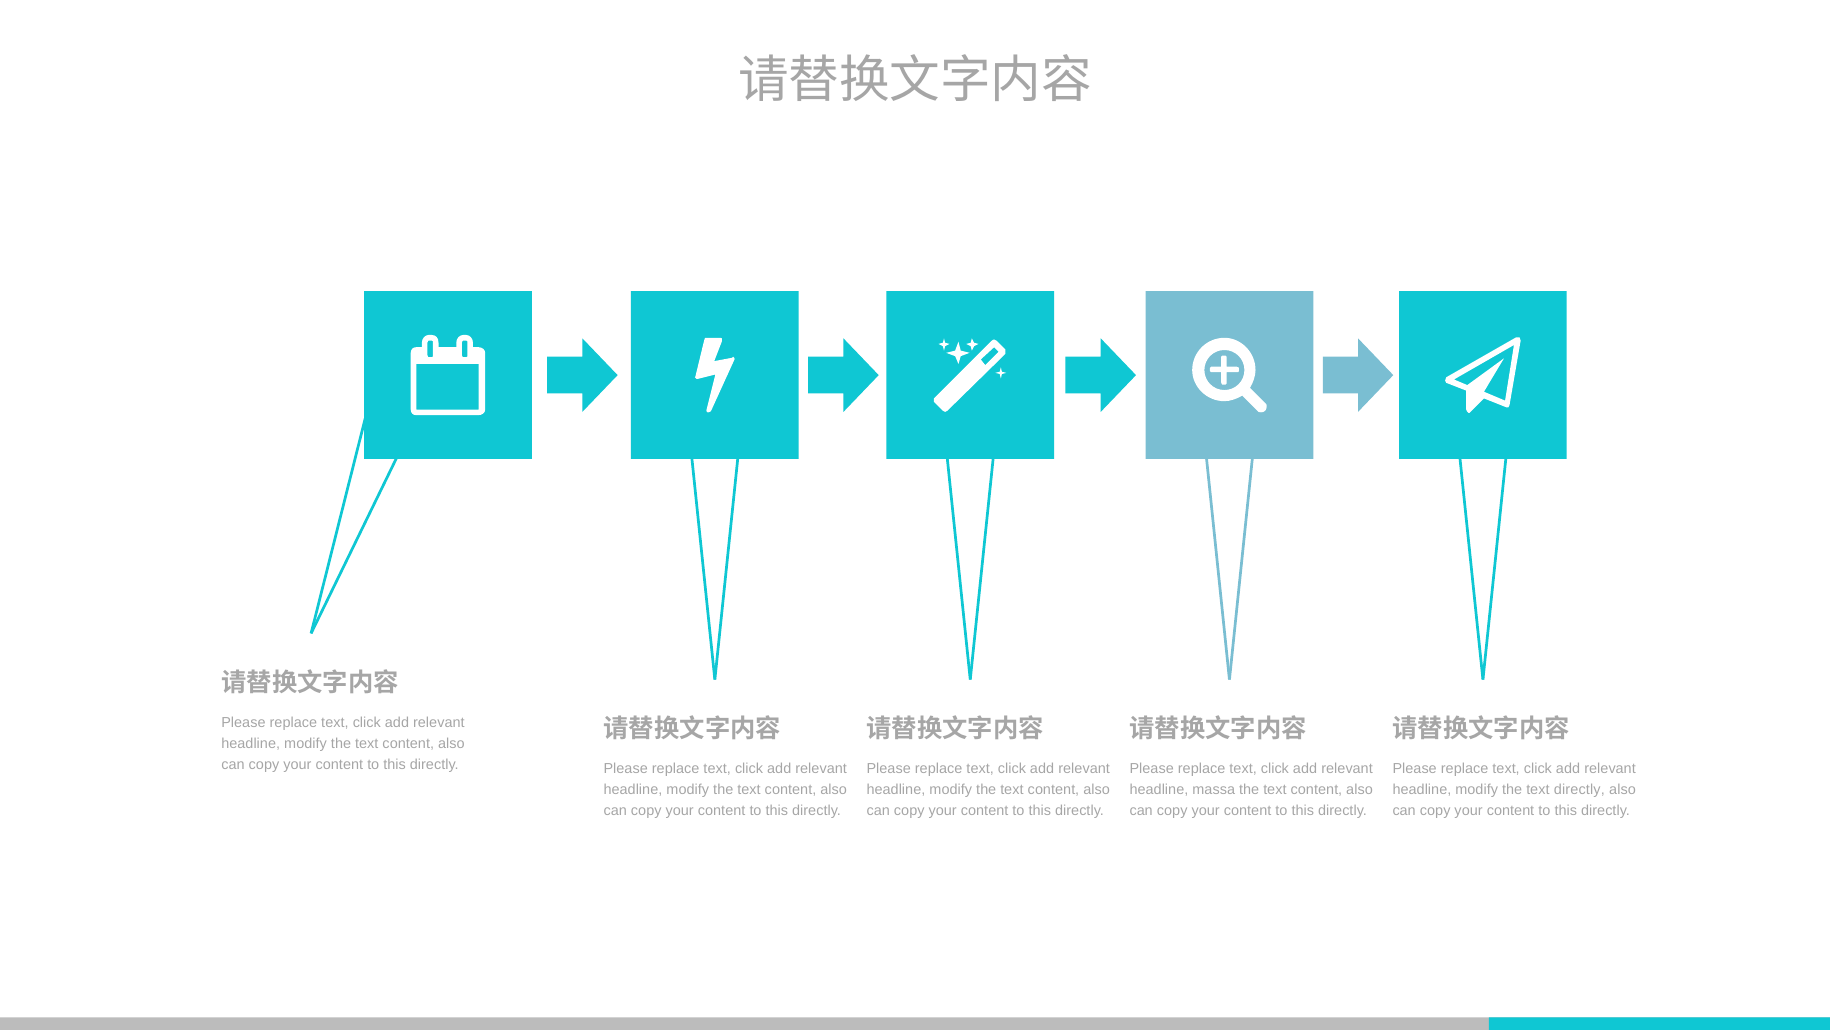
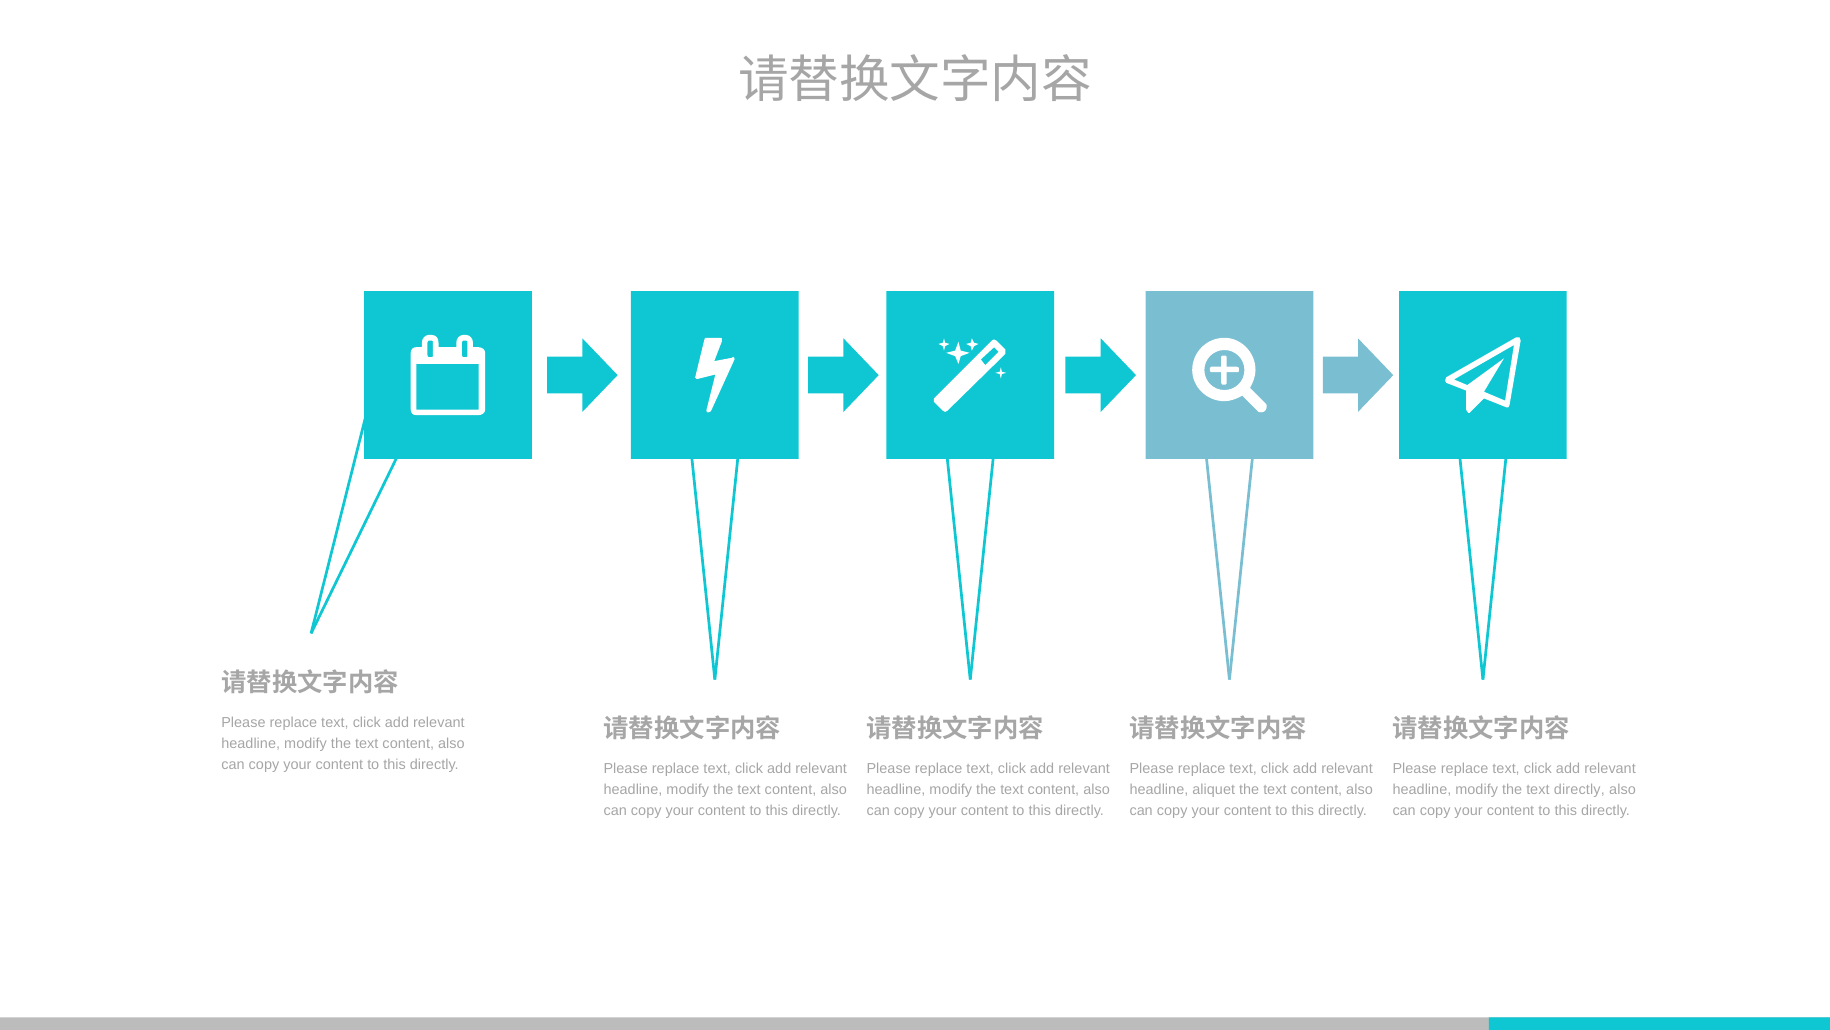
massa: massa -> aliquet
